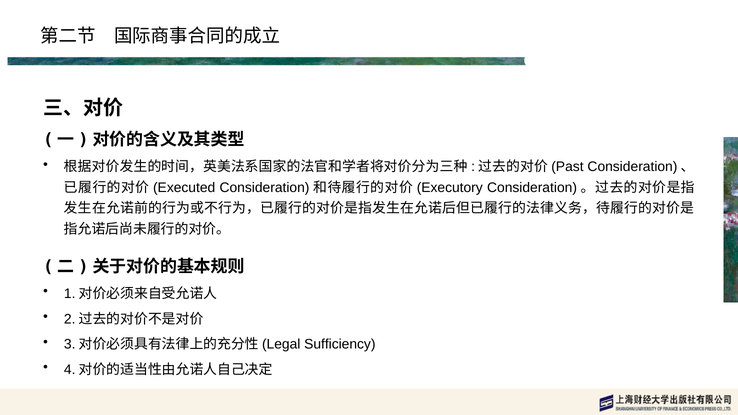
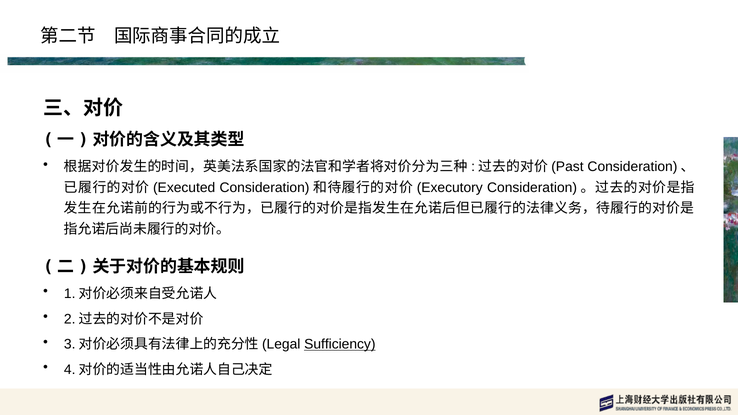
Sufficiency underline: none -> present
